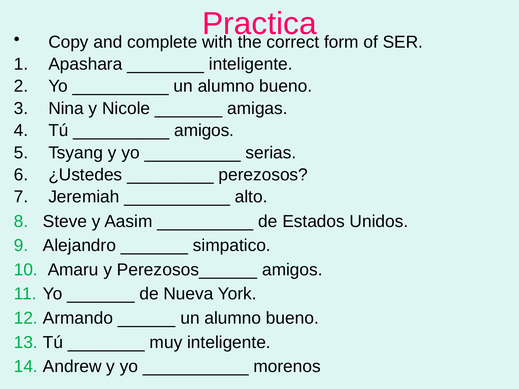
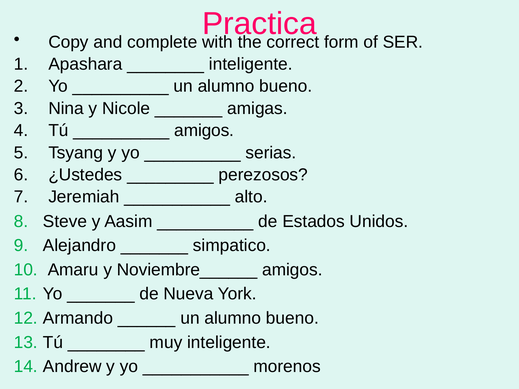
Perezosos______: Perezosos______ -> Noviembre______
